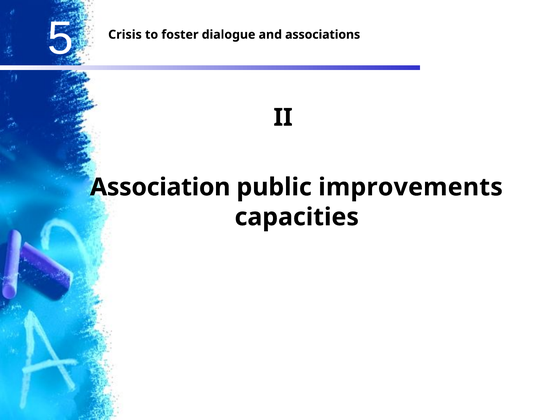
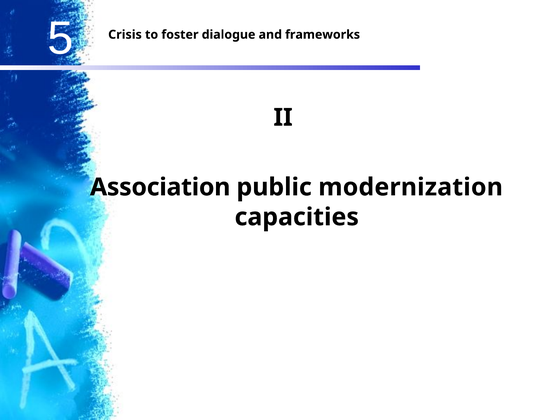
associations: associations -> frameworks
improvements: improvements -> modernization
